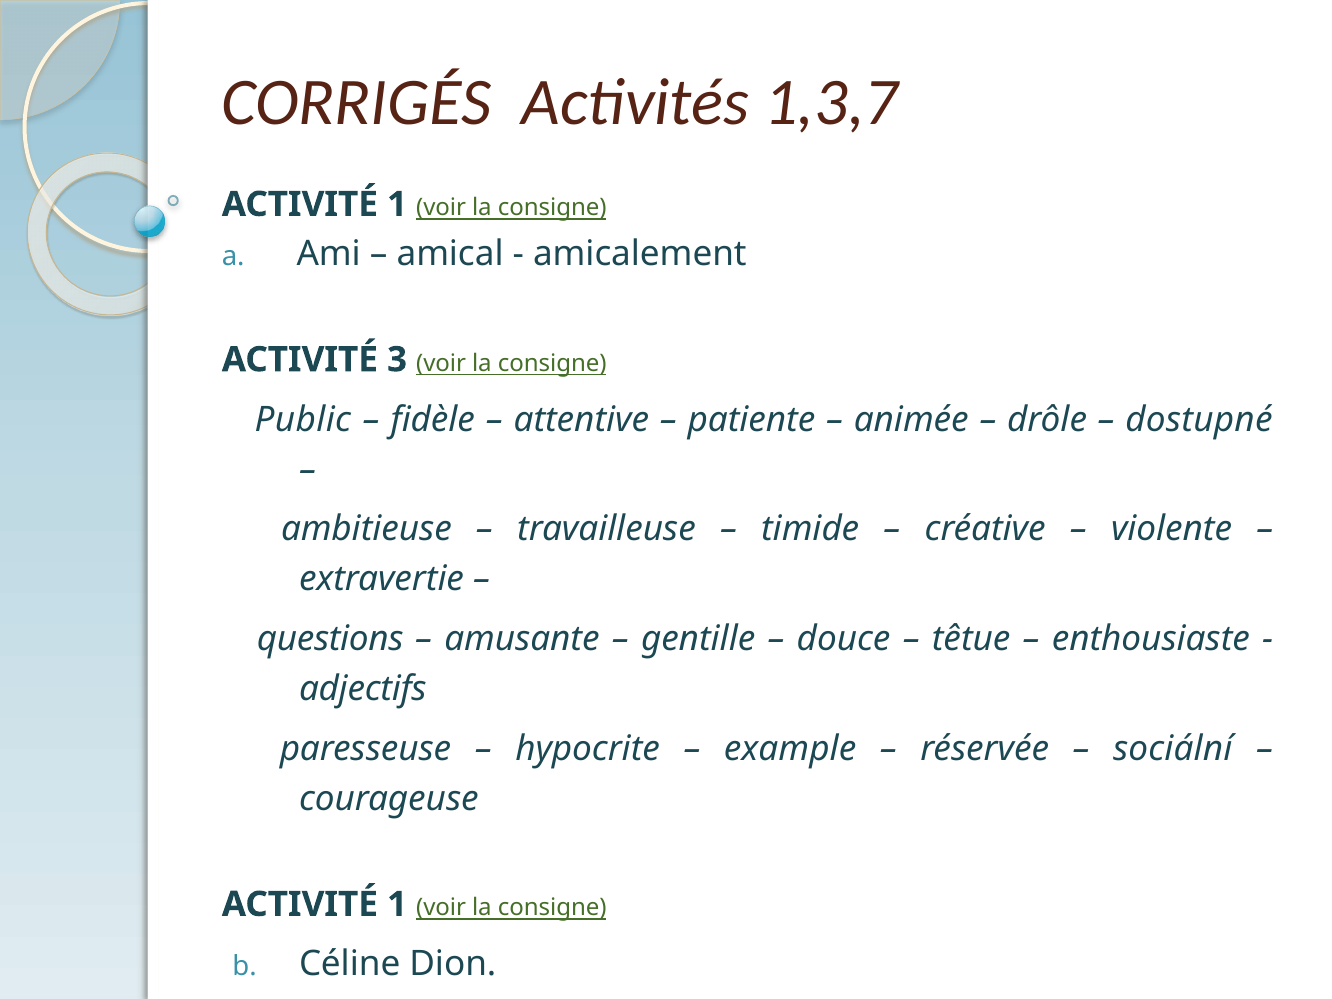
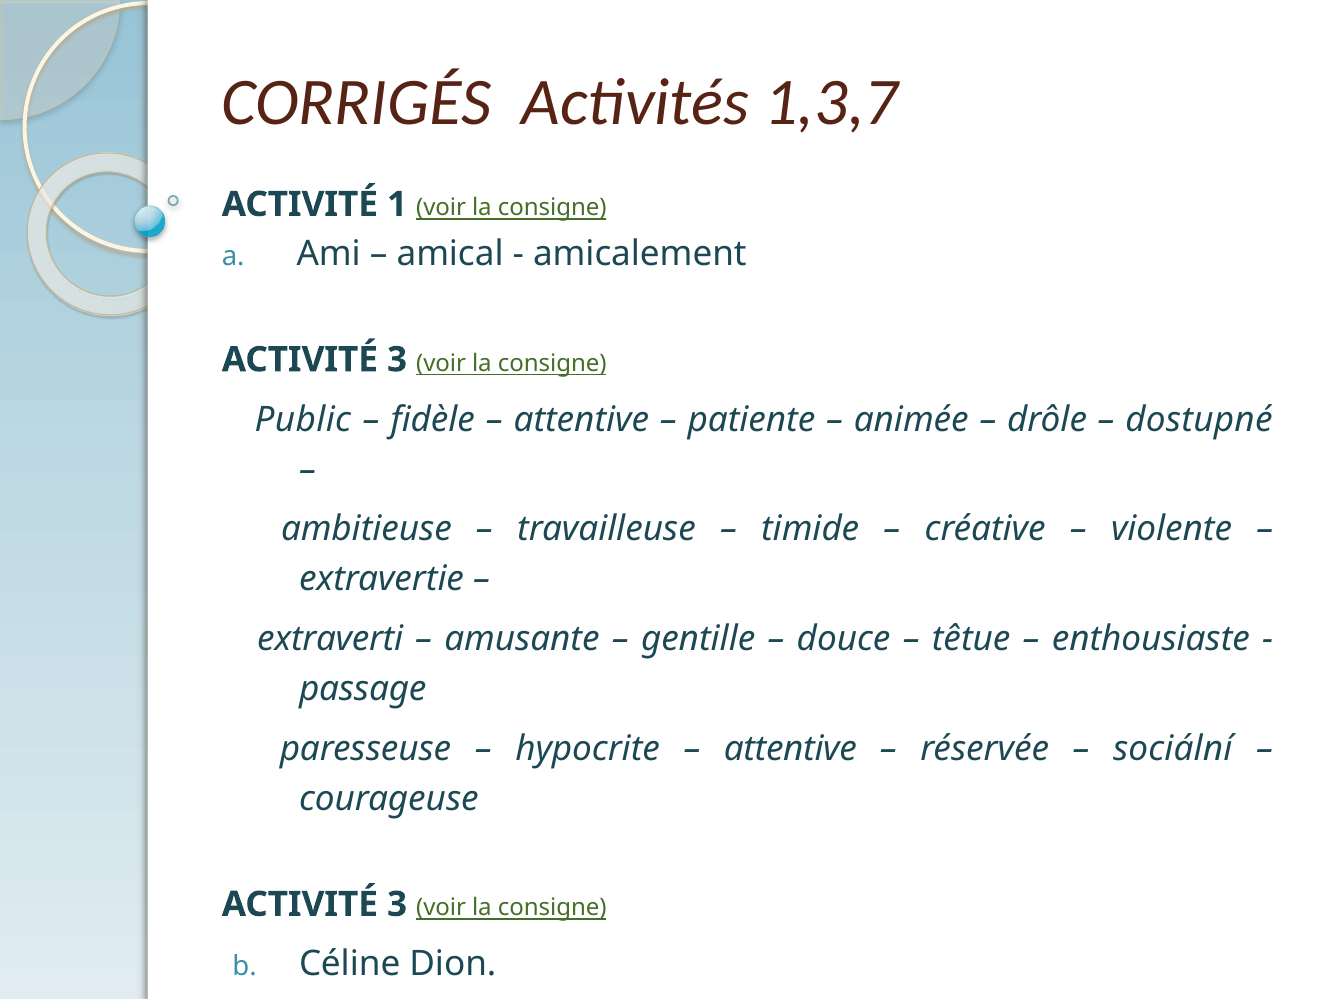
questions: questions -> extraverti
adjectifs: adjectifs -> passage
example at (790, 749): example -> attentive
1 at (397, 904): 1 -> 3
